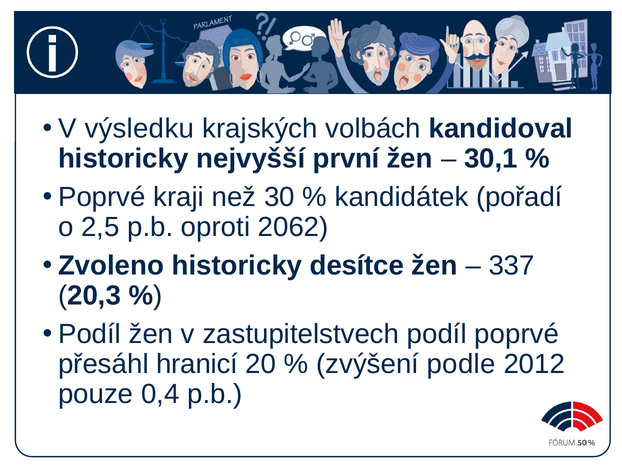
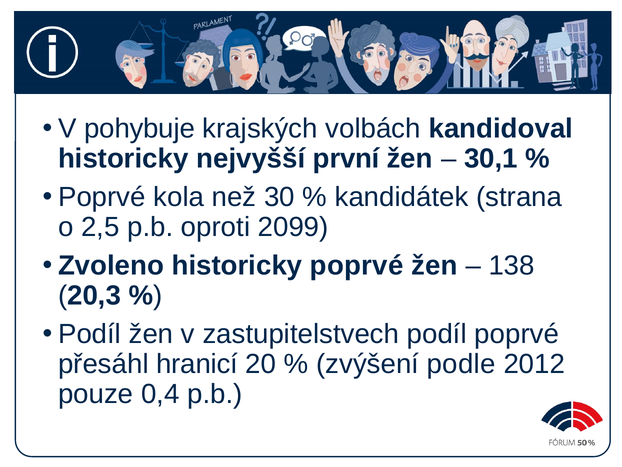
výsledku: výsledku -> pohybuje
kraji: kraji -> kola
pořadí: pořadí -> strana
2062: 2062 -> 2099
historicky desítce: desítce -> poprvé
337: 337 -> 138
